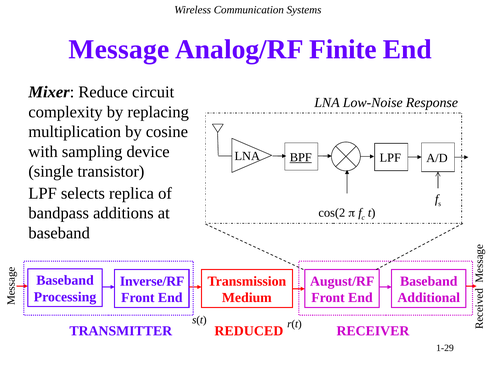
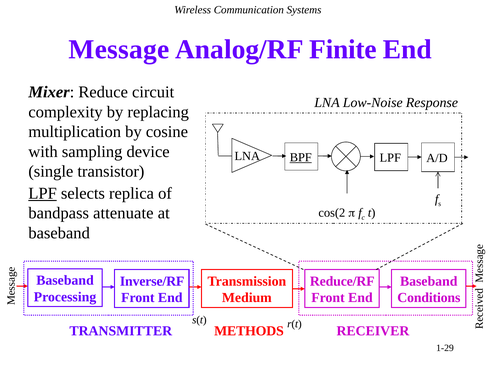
LPF at (43, 193) underline: none -> present
additions: additions -> attenuate
August/RF: August/RF -> Reduce/RF
Additional: Additional -> Conditions
REDUCED: REDUCED -> METHODS
